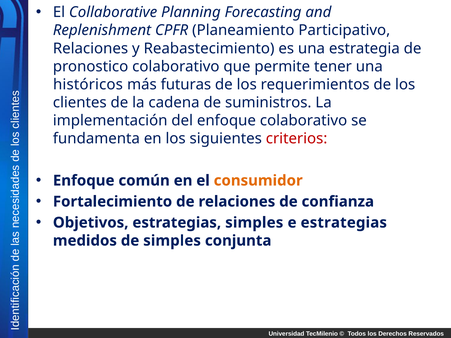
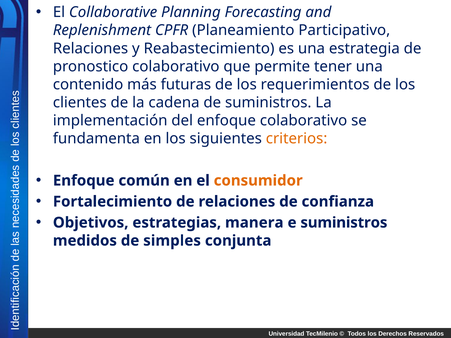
históricos: históricos -> contenido
criterios colour: red -> orange
estrategias simples: simples -> manera
e estrategias: estrategias -> suministros
